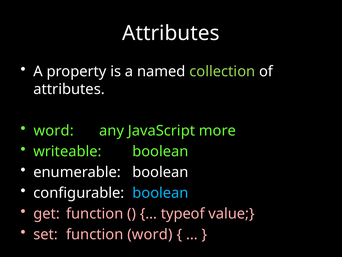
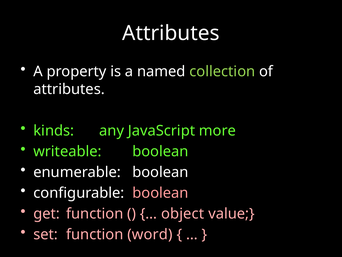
word at (54, 131): word -> kinds
boolean at (160, 193) colour: light blue -> pink
typeof: typeof -> object
